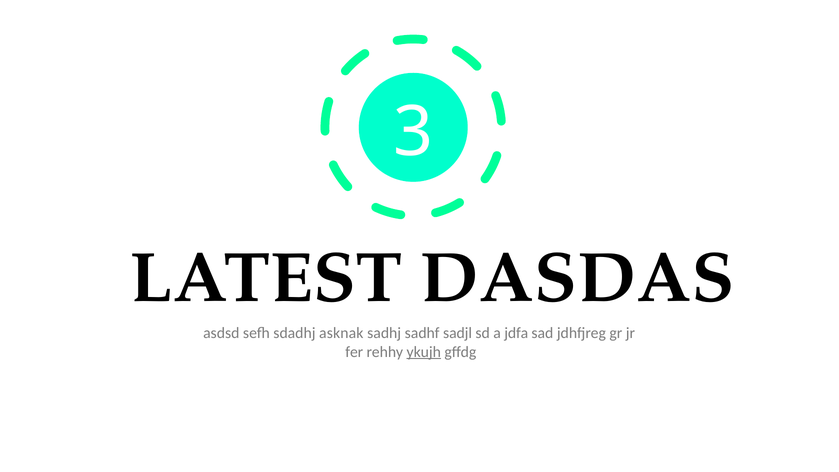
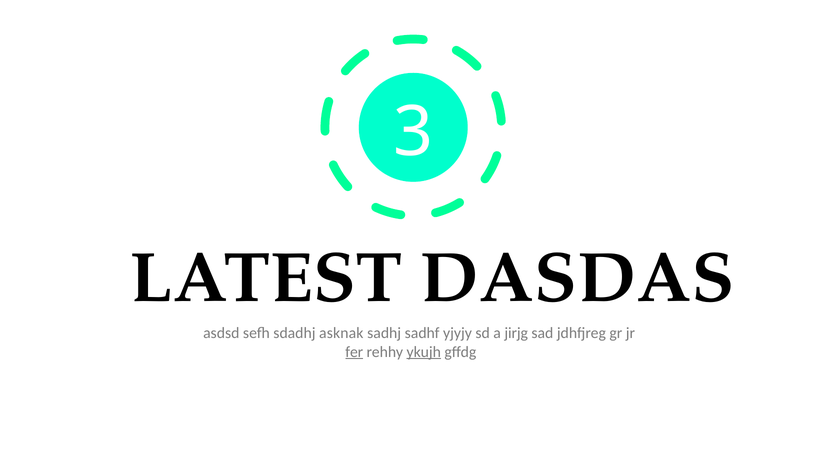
sadjl: sadjl -> yjyjy
jdfa: jdfa -> jirjg
fer underline: none -> present
